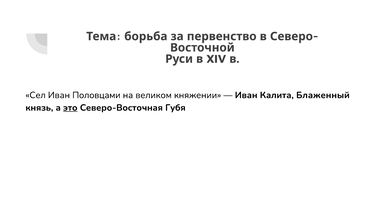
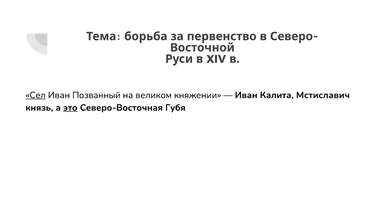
Сел underline: none -> present
Половцами: Половцами -> Позванный
Блаженный: Блаженный -> Мстиславич
